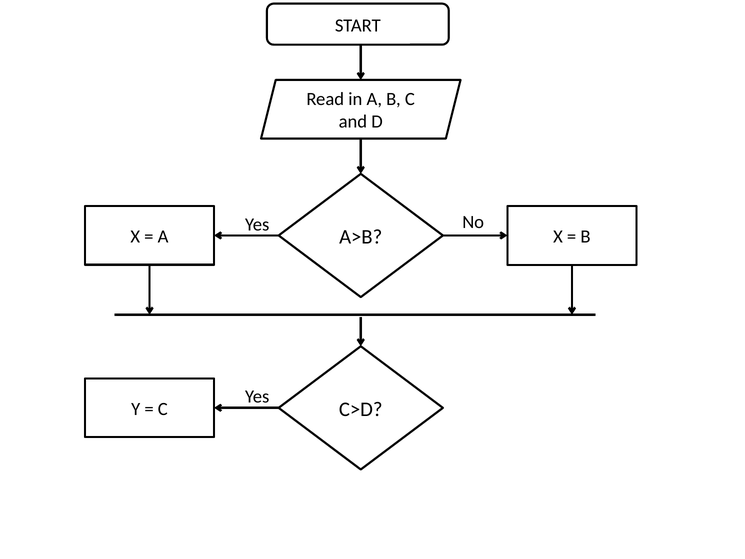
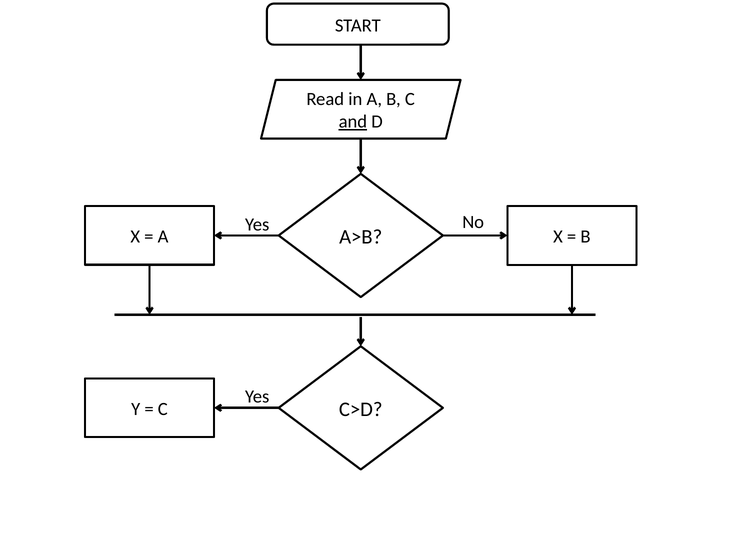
and underline: none -> present
